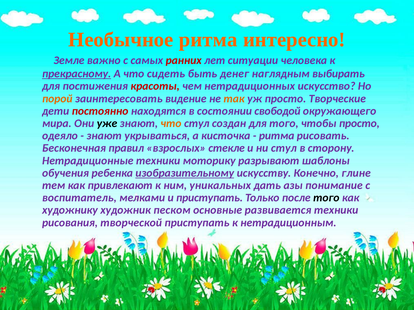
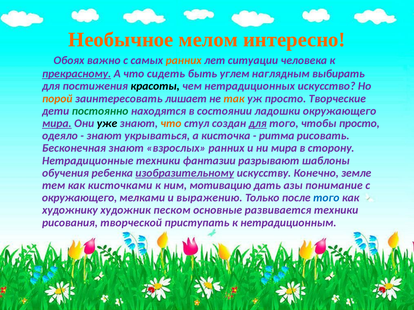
Необычное ритма: ритма -> мелом
Земле: Земле -> Обоях
ранних at (184, 60) colour: red -> orange
денег: денег -> углем
красоты colour: red -> black
видение: видение -> лишает
постоянно colour: red -> green
свободой: свободой -> ладошки
мира at (57, 124) underline: none -> present
для at (258, 124) underline: none -> present
Бесконечная правил: правил -> знают
взрослых стекле: стекле -> ранних
ни стул: стул -> мира
моторику: моторику -> фантазии
глине: глине -> земле
привлекают: привлекают -> кисточками
уникальных: уникальных -> мотивацию
воспитатель at (79, 198): воспитатель -> окружающего
и приступать: приступать -> выражению
того at (326, 198) colour: black -> blue
